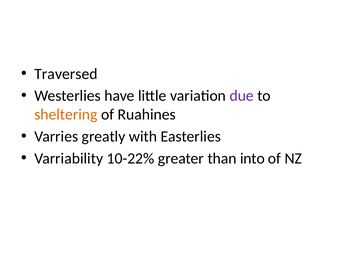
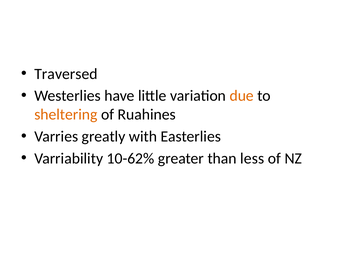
due colour: purple -> orange
10-22%: 10-22% -> 10-62%
into: into -> less
